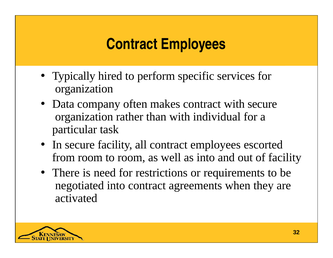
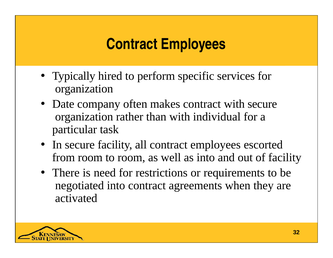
Data: Data -> Date
